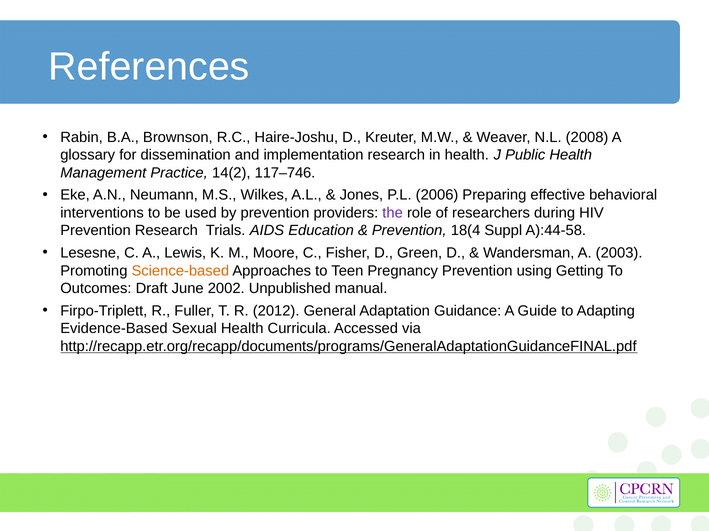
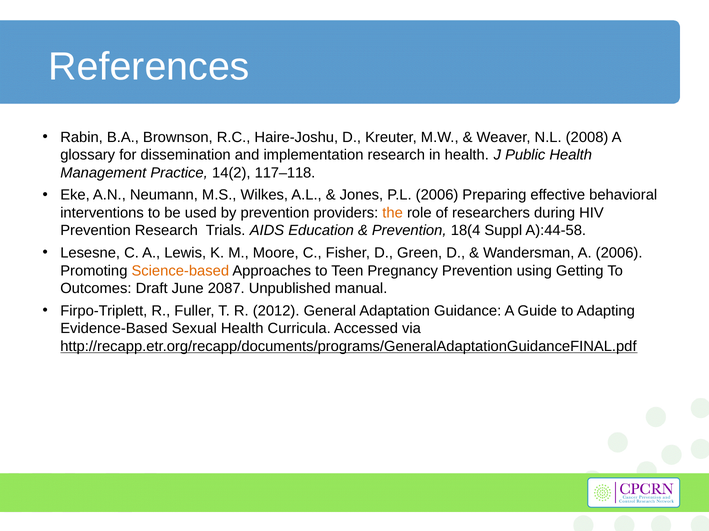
117–746: 117–746 -> 117–118
the colour: purple -> orange
A 2003: 2003 -> 2006
2002: 2002 -> 2087
